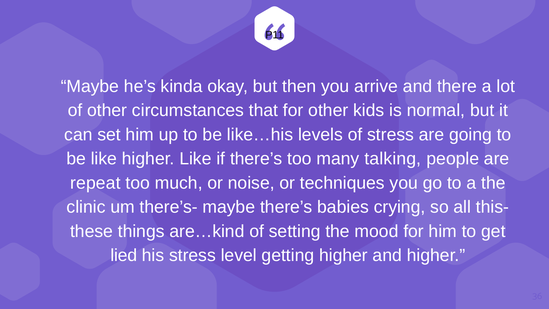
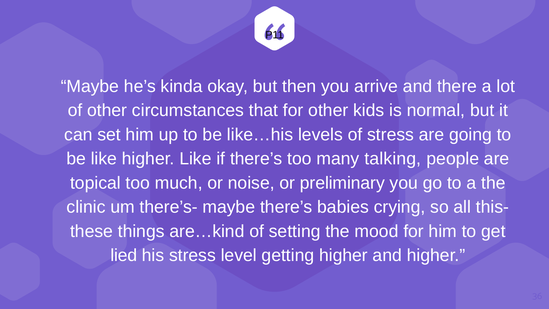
repeat: repeat -> topical
techniques: techniques -> preliminary
